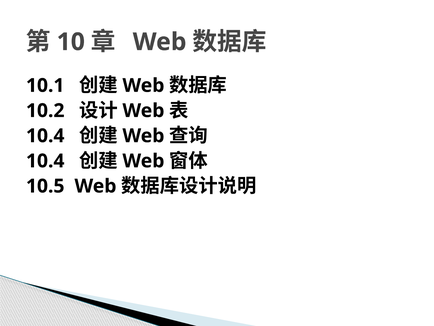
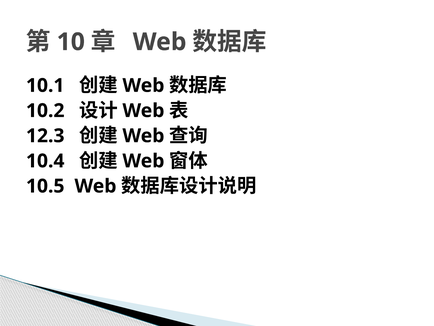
10.4 at (45, 136): 10.4 -> 12.3
